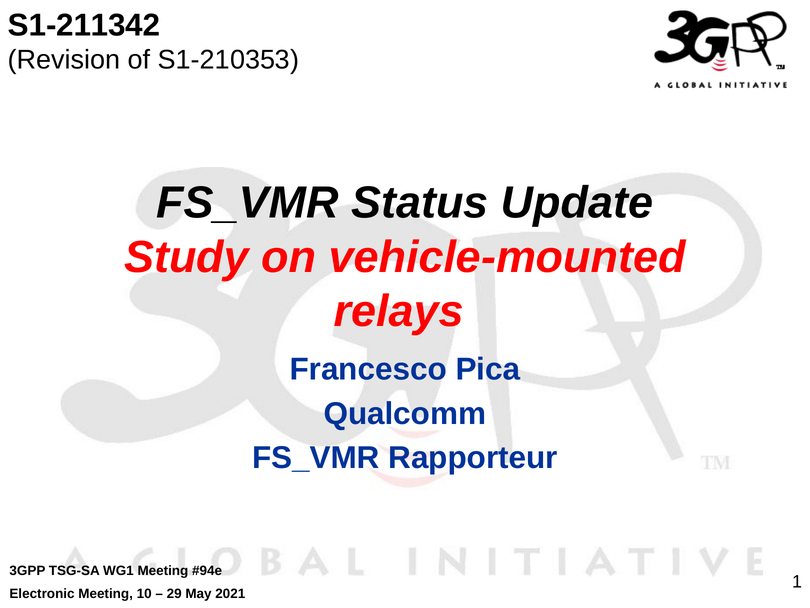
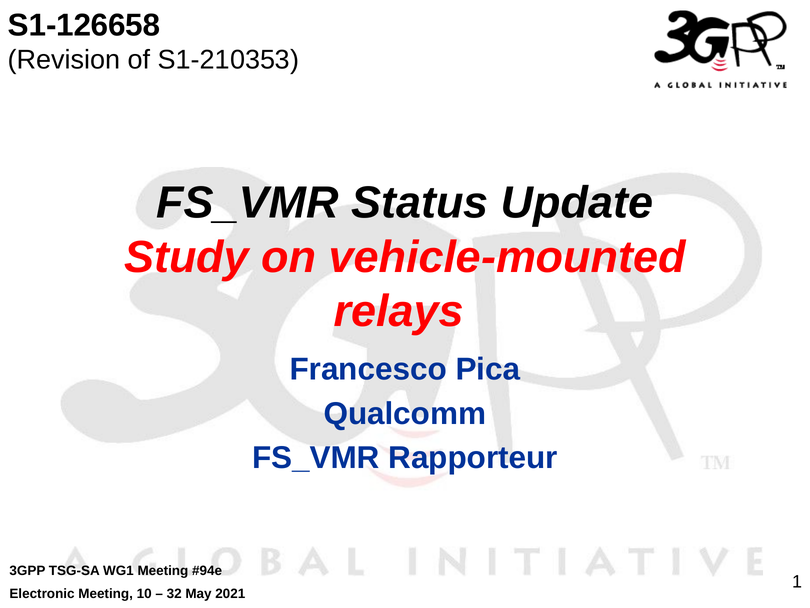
S1-211342: S1-211342 -> S1-126658
29: 29 -> 32
